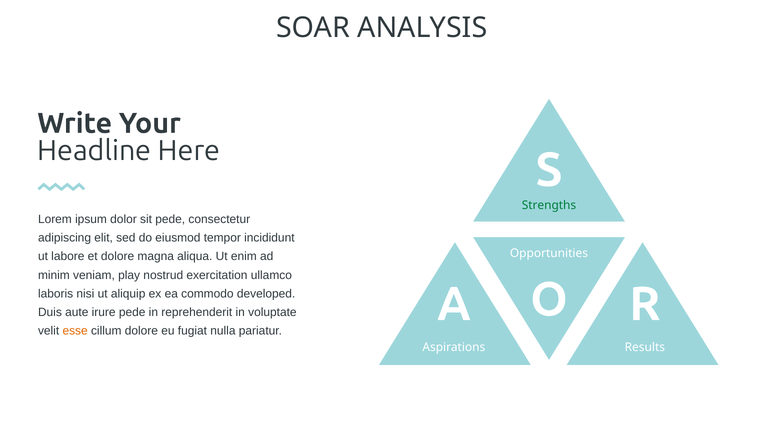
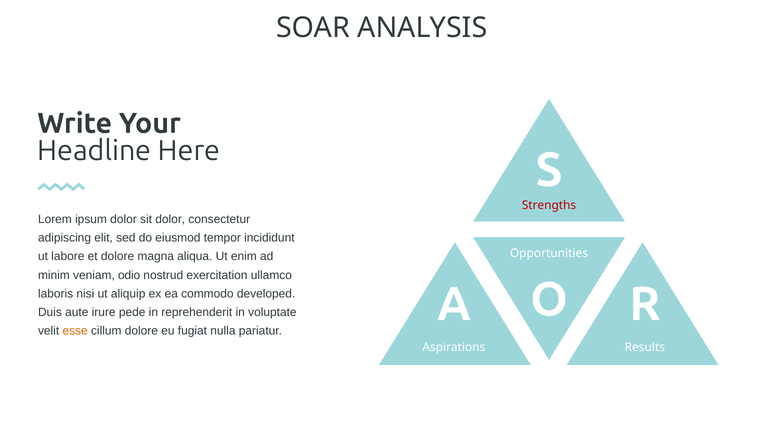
Strengths colour: green -> red
sit pede: pede -> dolor
play: play -> odio
